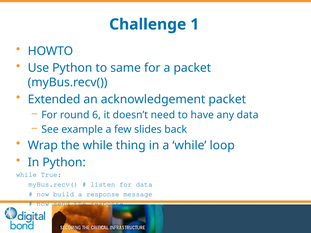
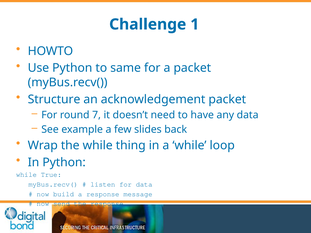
Extended: Extended -> Structure
6: 6 -> 7
